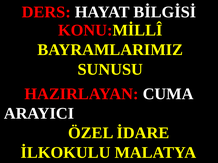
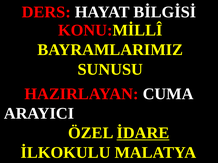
İDARE underline: none -> present
